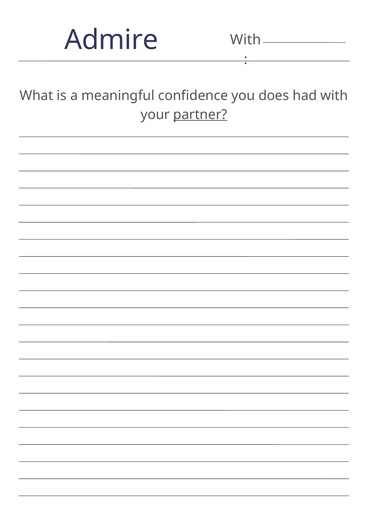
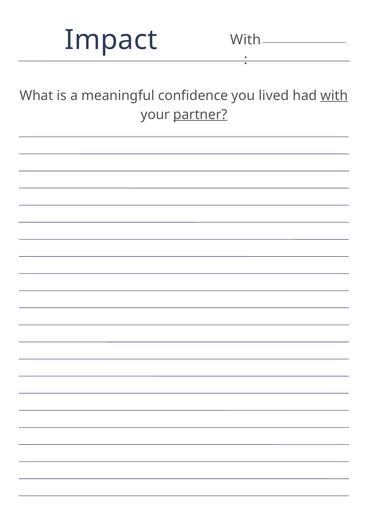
Admire: Admire -> Impact
does: does -> lived
with at (334, 95) underline: none -> present
